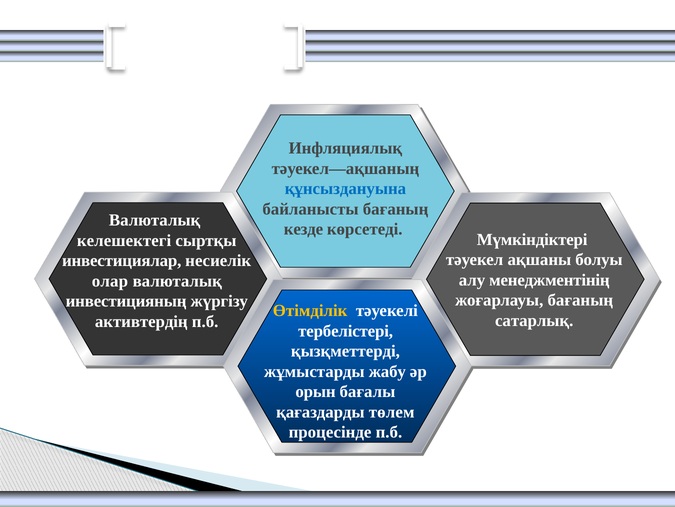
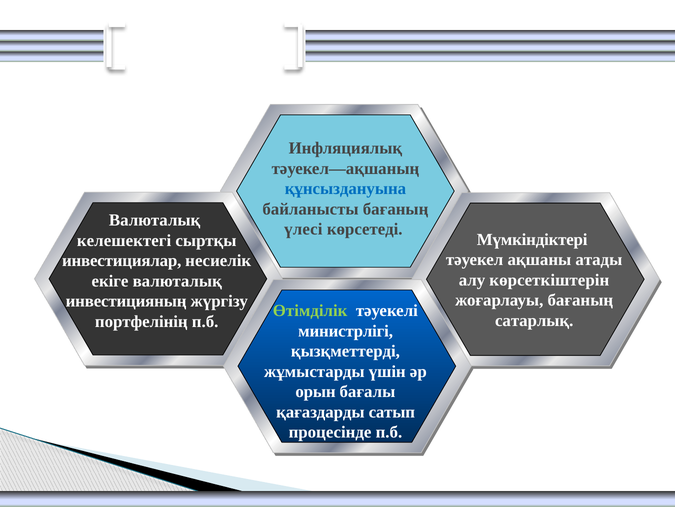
кезде: кезде -> үлесі
болуы: болуы -> атады
менеджментінің: менеджментінің -> көрсеткіштерін
олар: олар -> екіге
Өтімділік colour: yellow -> light green
активтердің: активтердің -> портфелінің
тербелістері at (346, 330): тербелістері -> министрлігі
жабу: жабу -> үшін
қағаздарды төлем: төлем -> сатып
